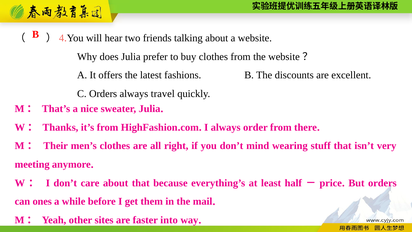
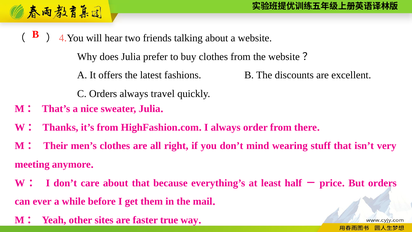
ones: ones -> ever
into: into -> true
